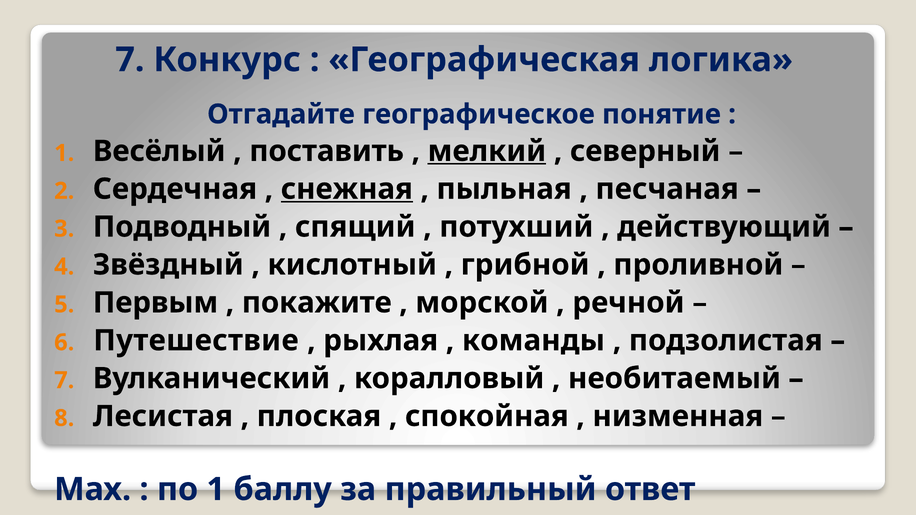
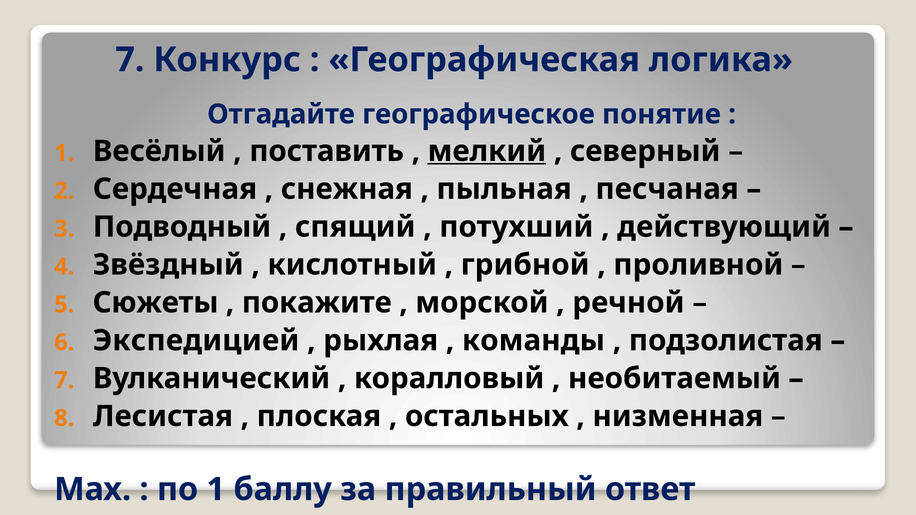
снежная underline: present -> none
Первым: Первым -> Сюжеты
Путешествие: Путешествие -> Экспедицией
спокойная: спокойная -> остальных
